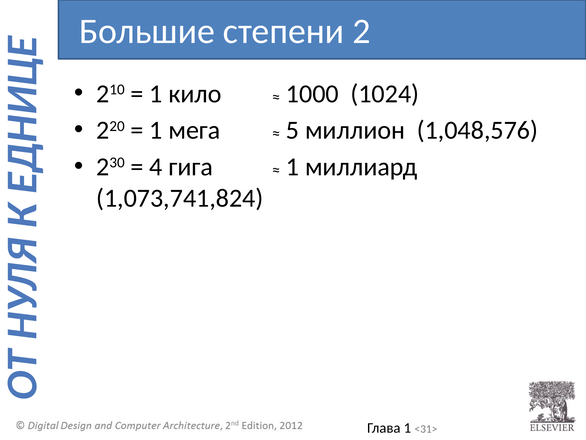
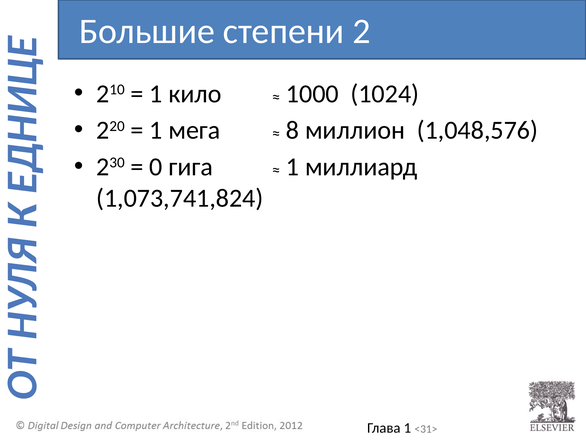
5: 5 -> 8
4: 4 -> 0
